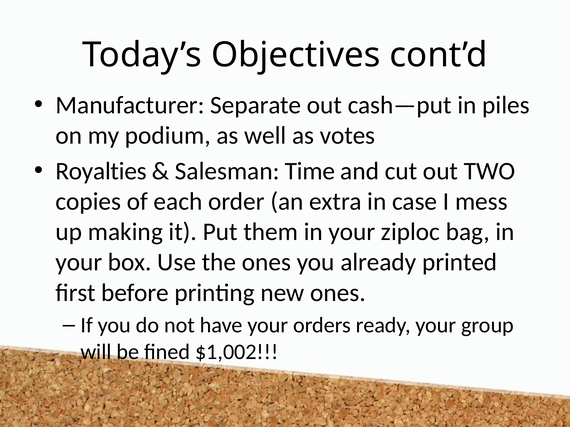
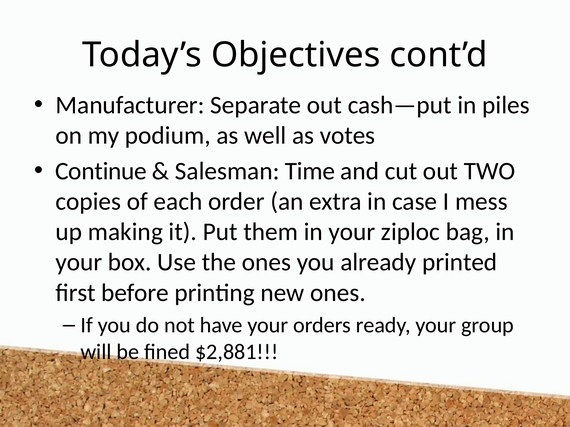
Royalties: Royalties -> Continue
$1,002: $1,002 -> $2,881
